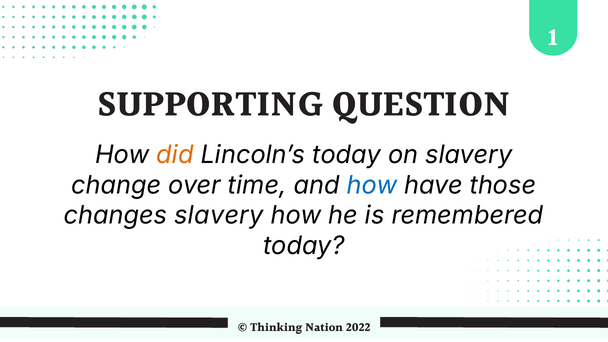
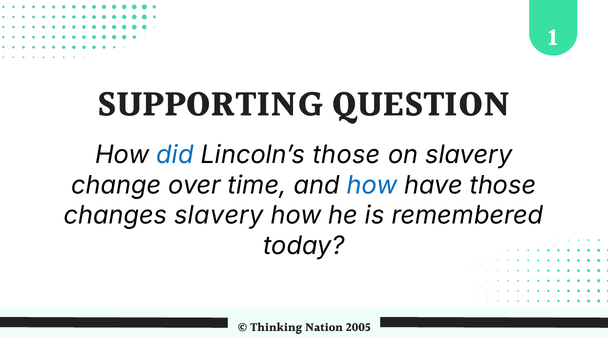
did colour: orange -> blue
Lincoln’s today: today -> those
2022: 2022 -> 2005
